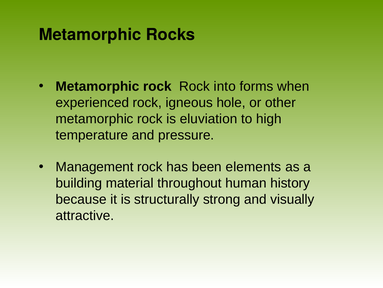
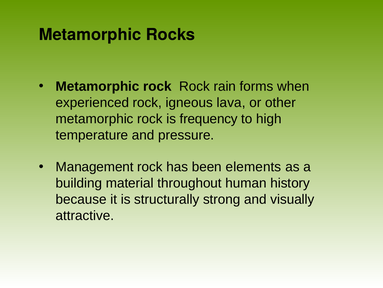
into: into -> rain
hole: hole -> lava
eluviation: eluviation -> frequency
